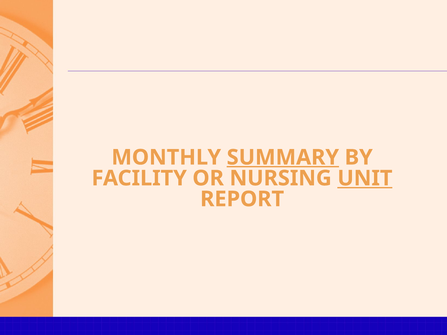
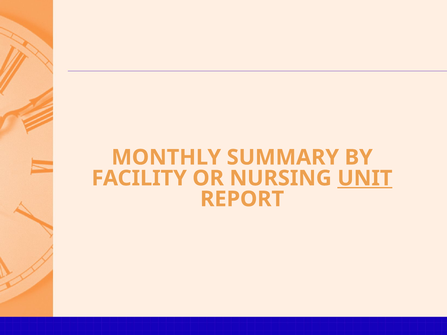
SUMMARY underline: present -> none
